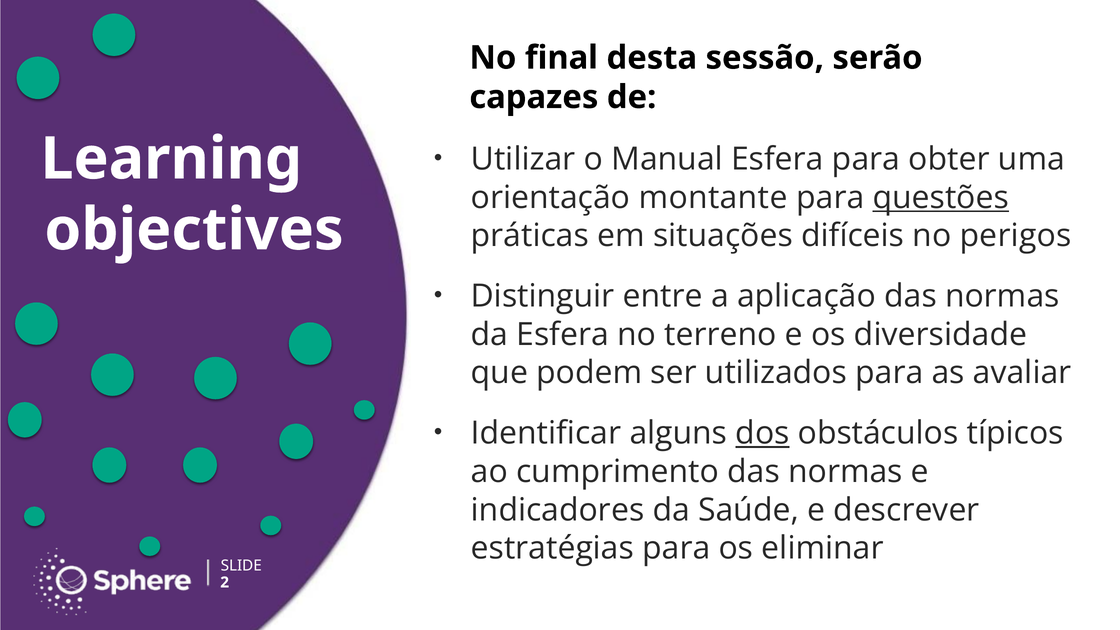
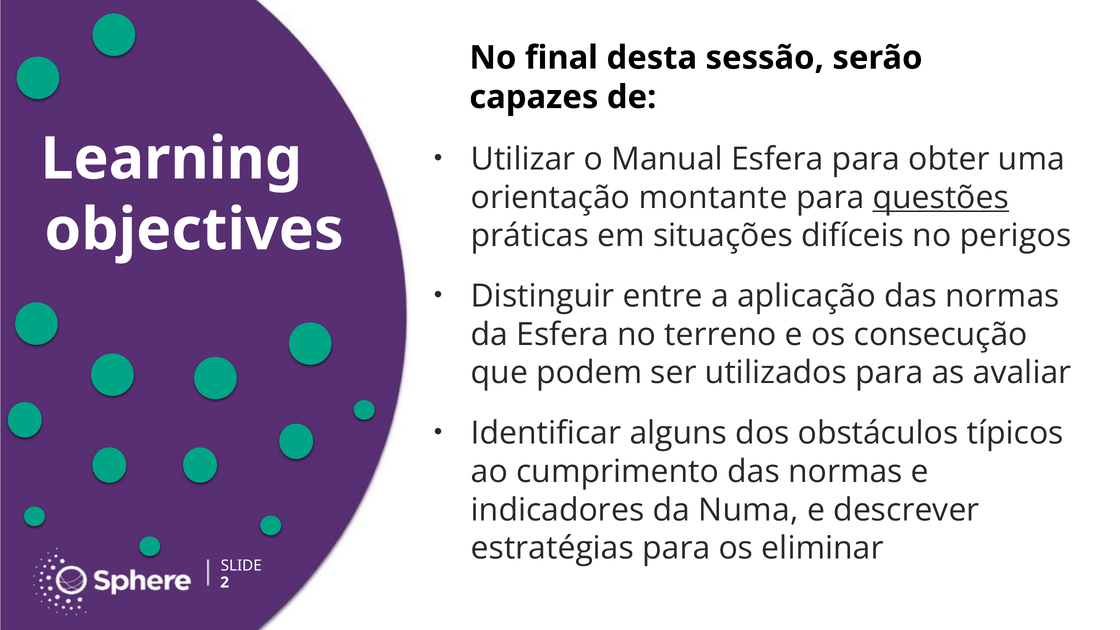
diversidade: diversidade -> consecução
dos underline: present -> none
Saúde: Saúde -> Numa
